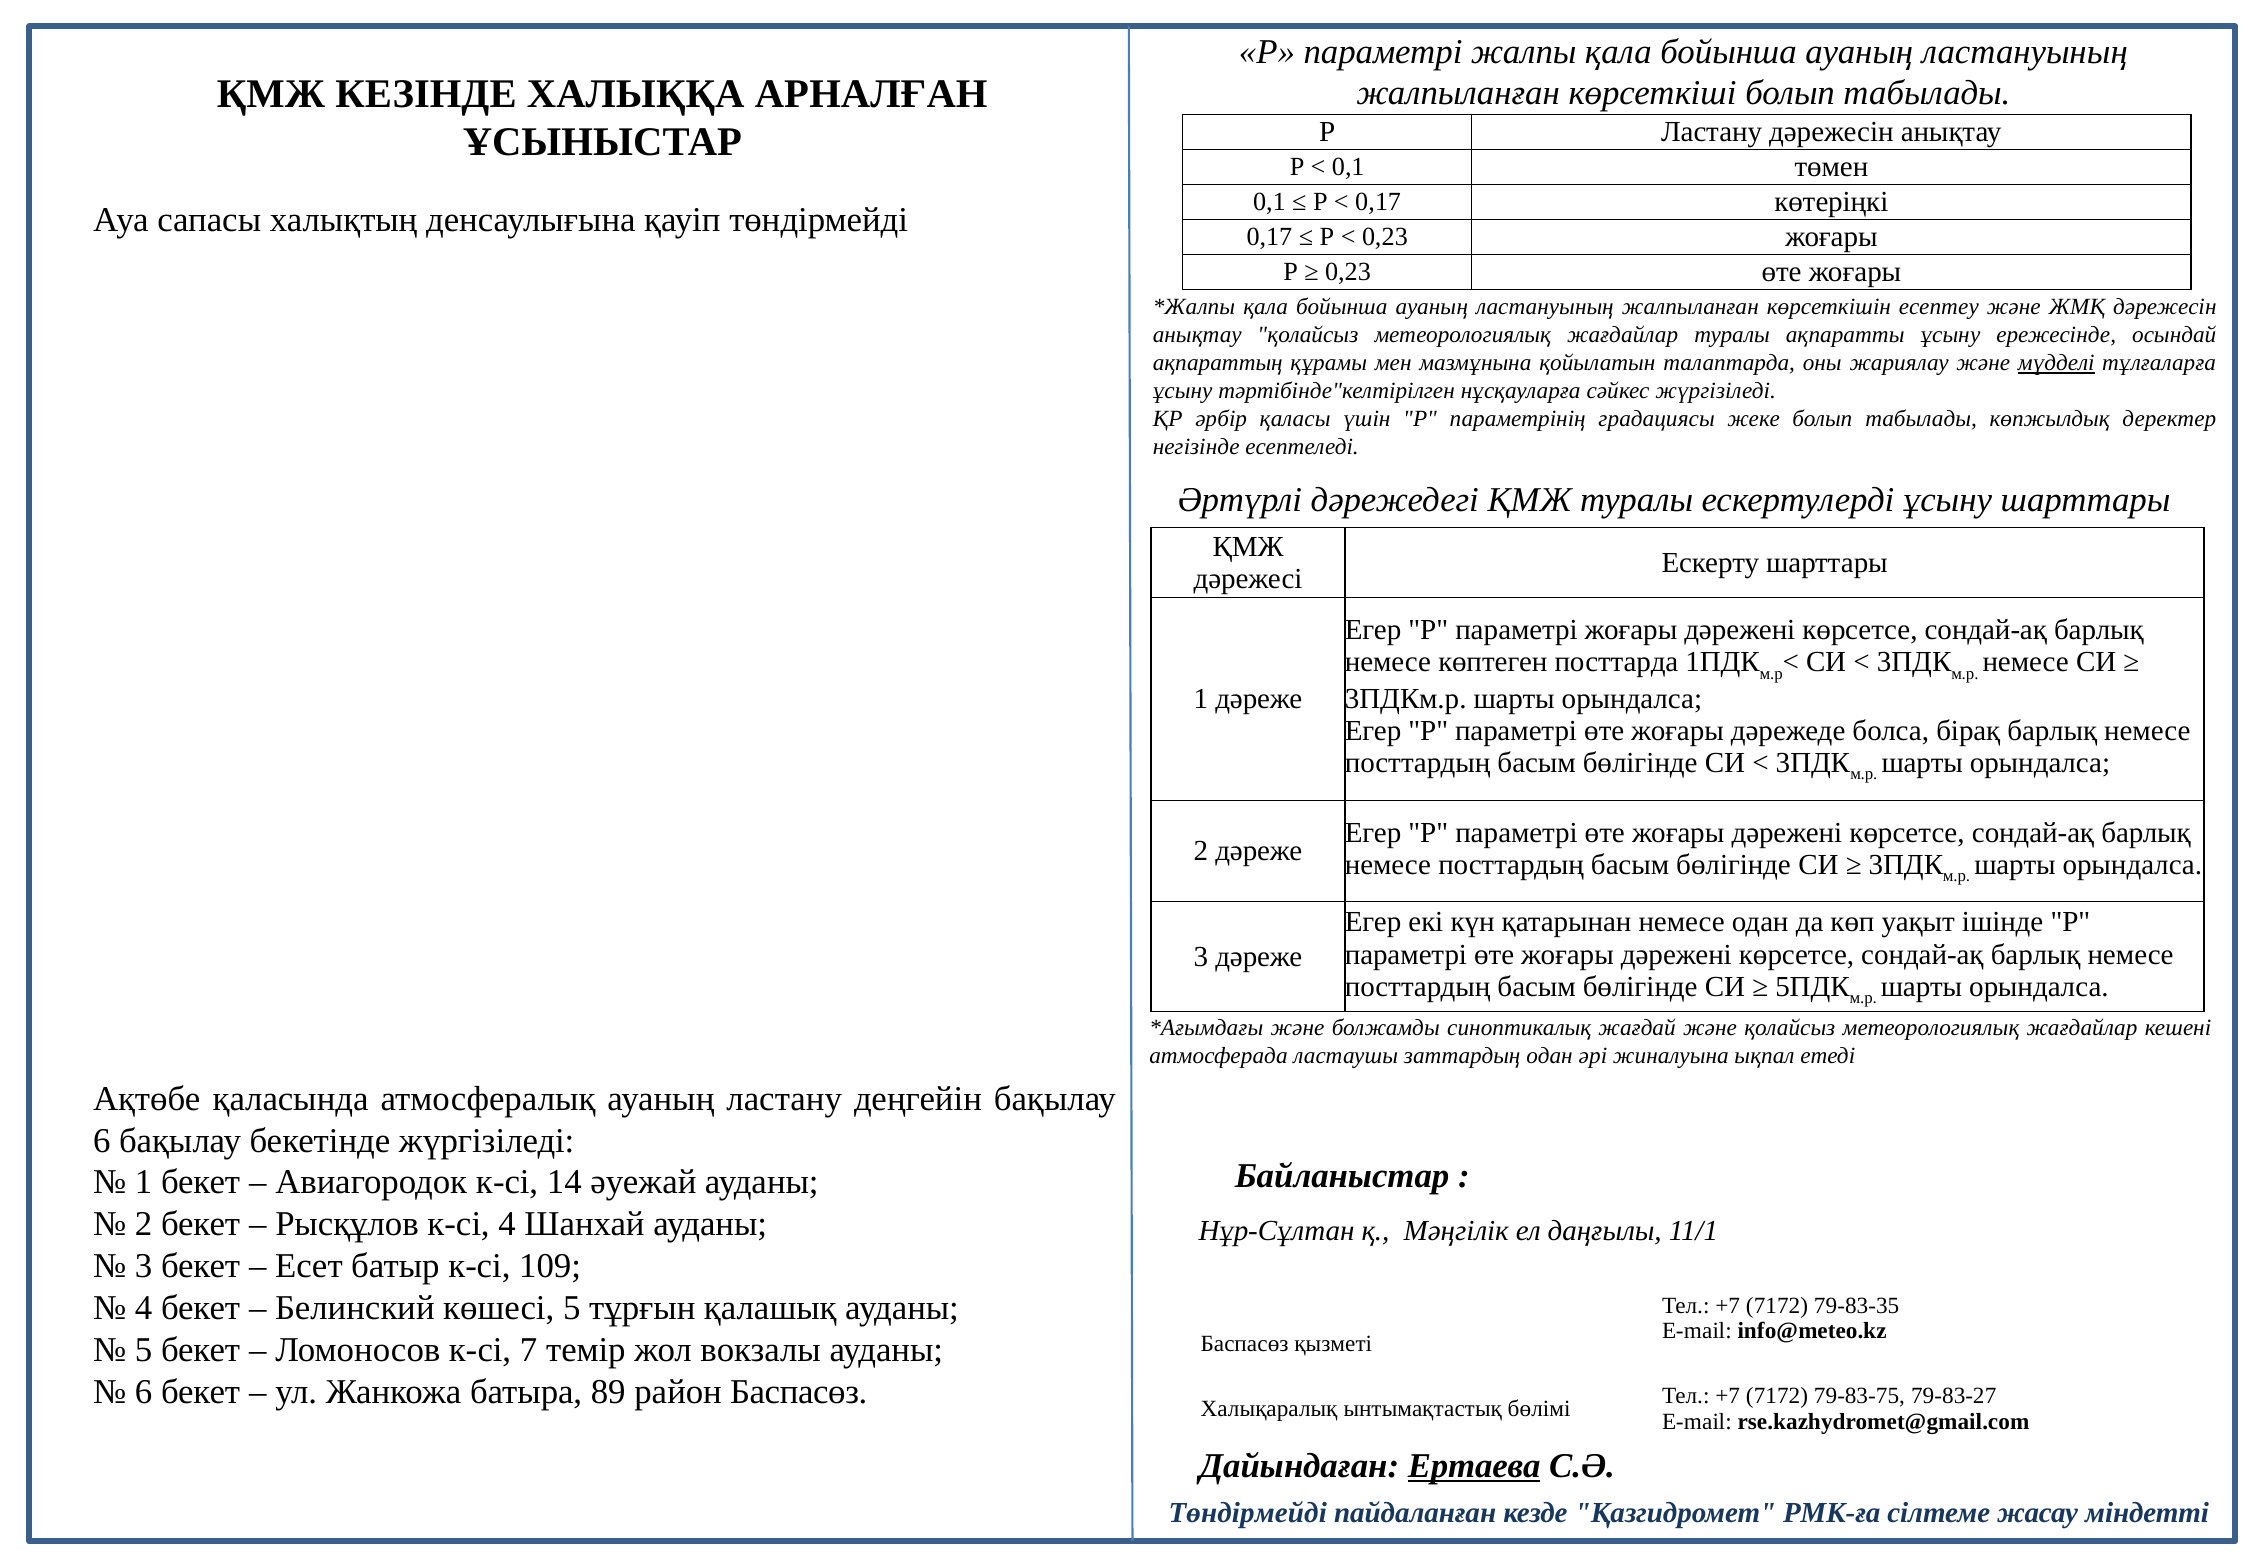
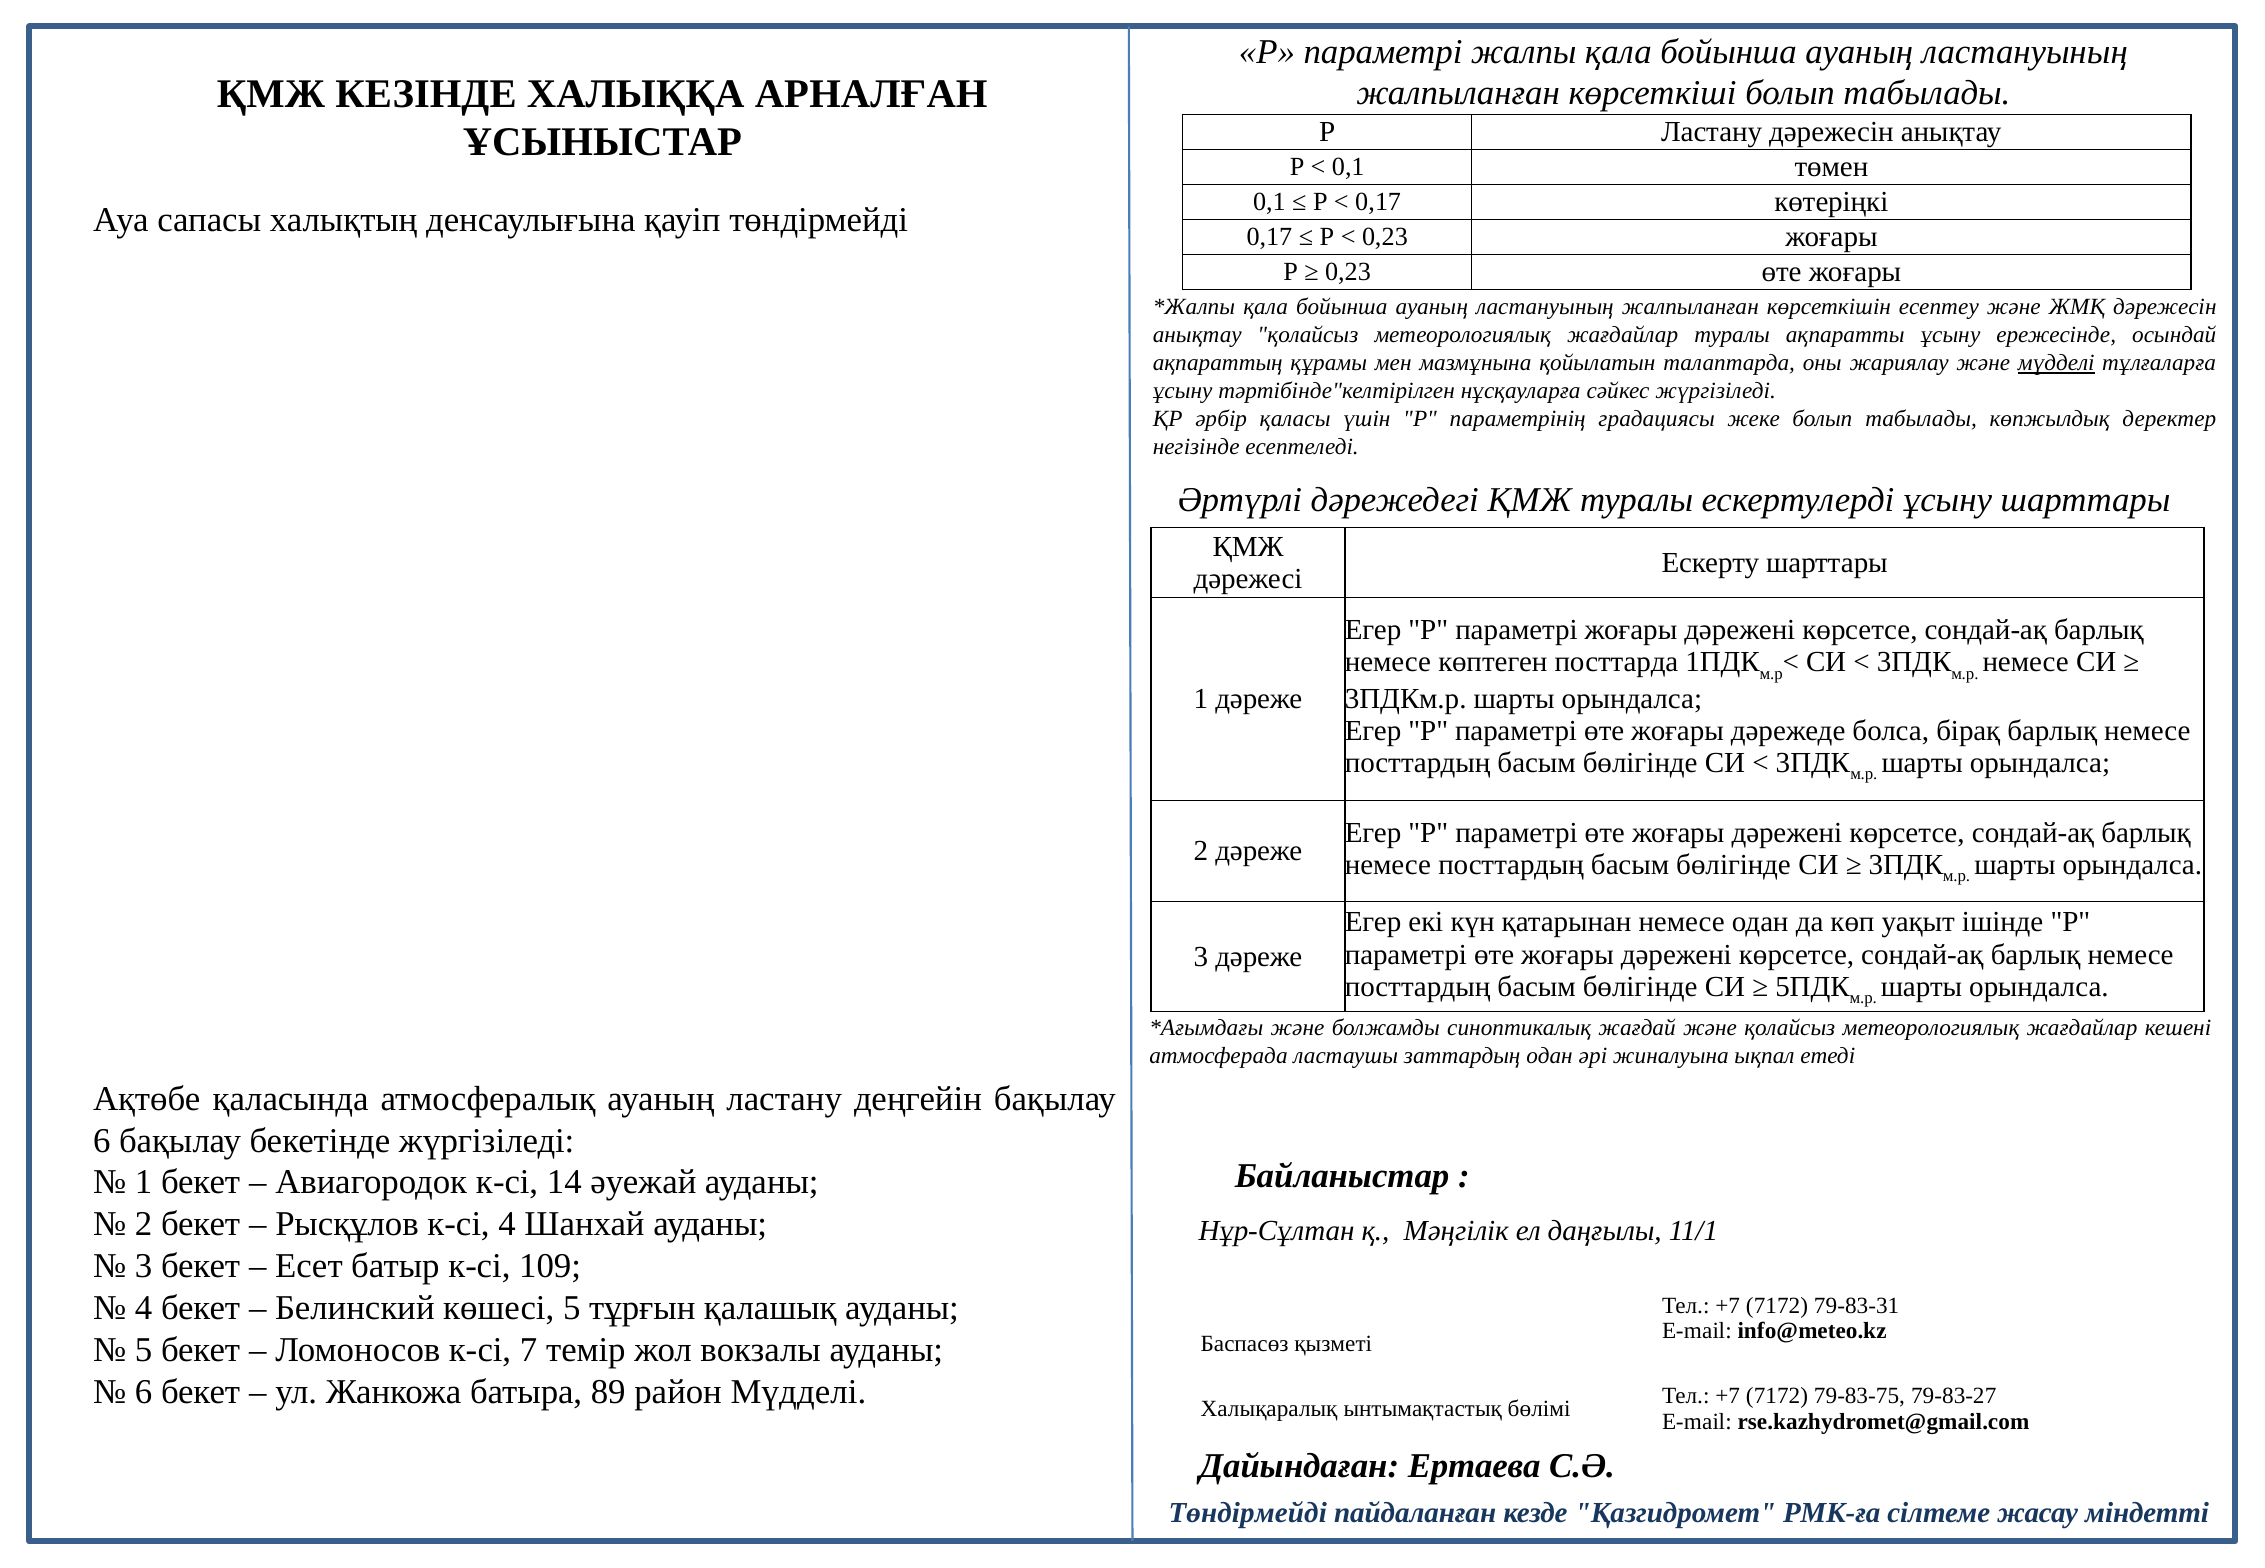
79-83-35: 79-83-35 -> 79-83-31
район Баспасөз: Баспасөз -> Мүдделі
Ертаева underline: present -> none
